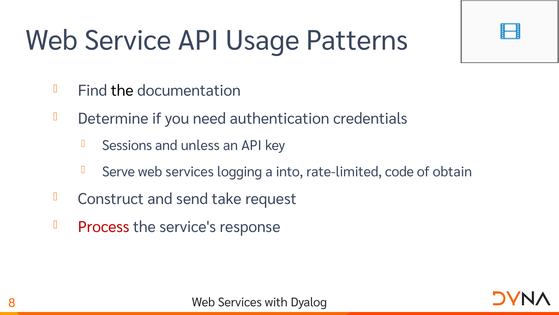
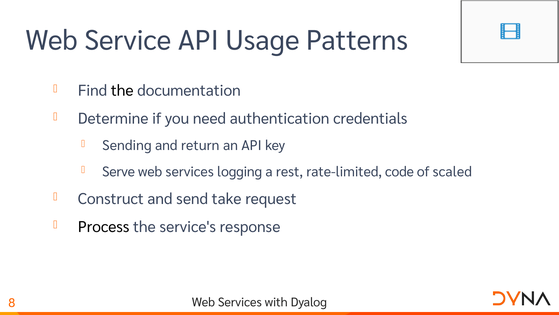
Sessions: Sessions -> Sending
unless: unless -> return
into: into -> rest
obtain: obtain -> scaled
Process colour: red -> black
